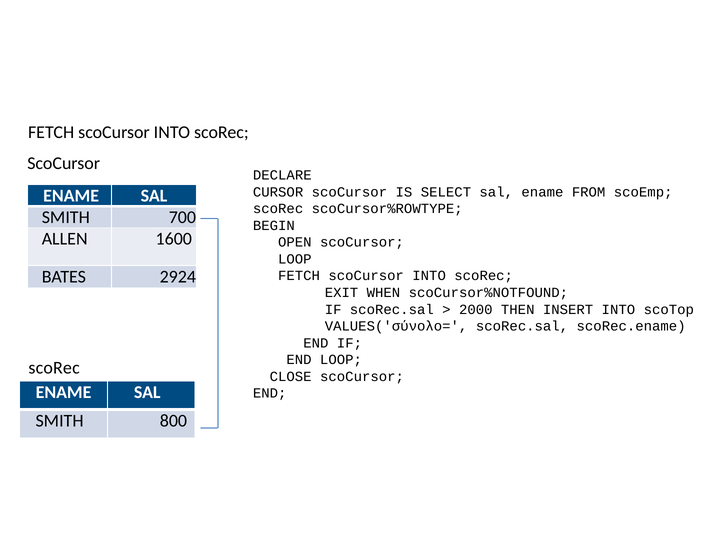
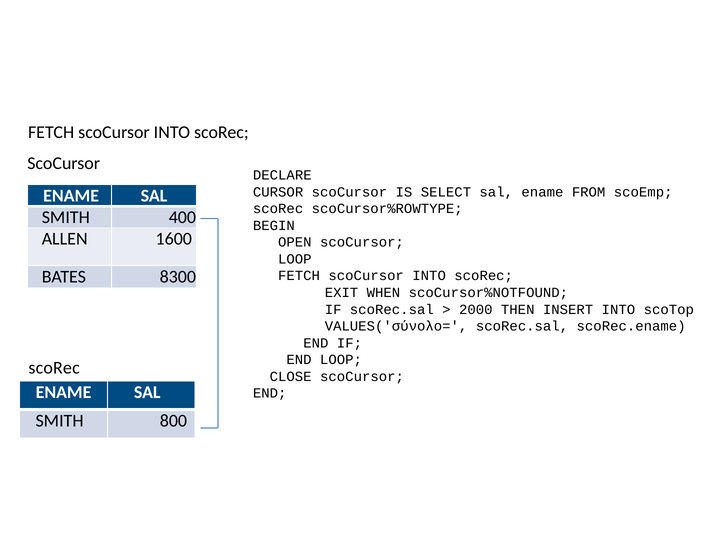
700: 700 -> 400
2924: 2924 -> 8300
